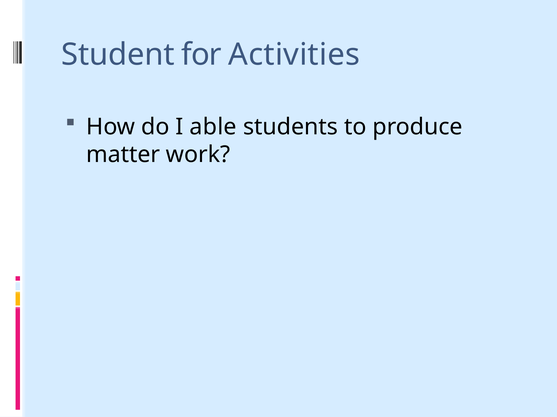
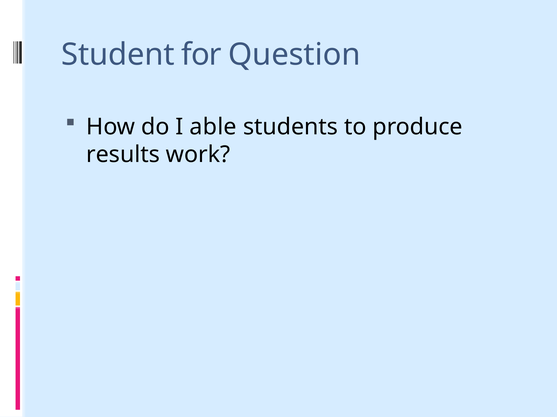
Activities: Activities -> Question
matter: matter -> results
